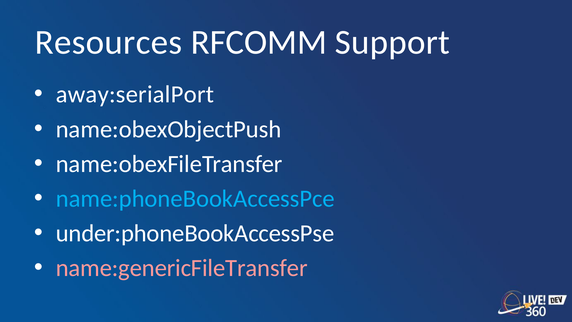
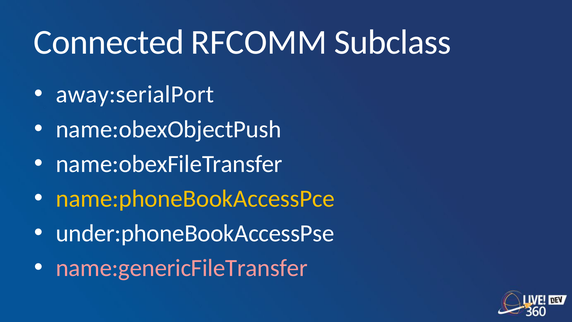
Resources: Resources -> Connected
Support: Support -> Subclass
name:phoneBookAccessPce colour: light blue -> yellow
